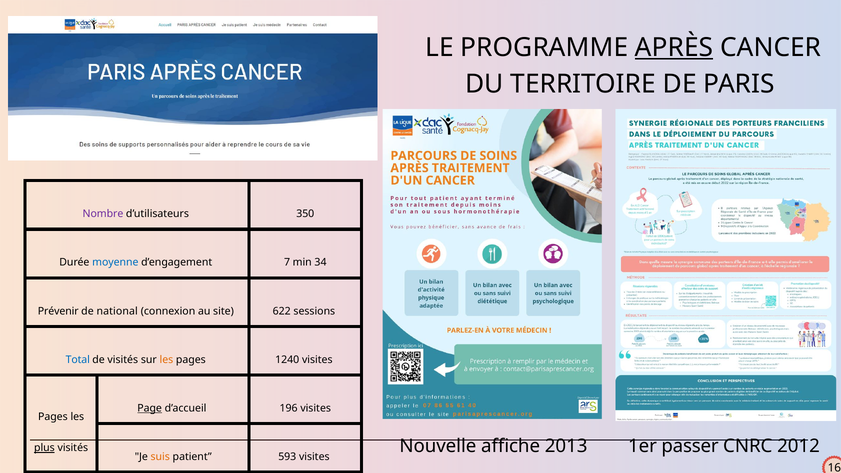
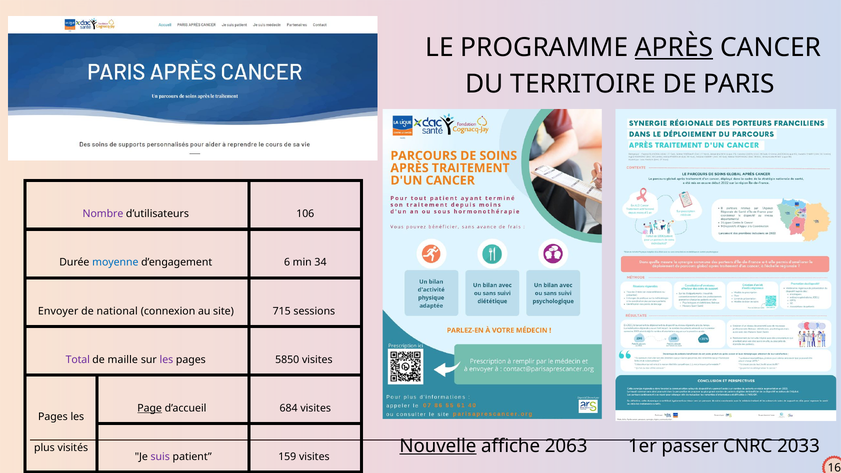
350: 350 -> 106
7: 7 -> 6
Prévenir: Prévenir -> Envoyer
622: 622 -> 715
Total colour: blue -> purple
de visités: visités -> maille
les at (166, 360) colour: orange -> purple
1240: 1240 -> 5850
196: 196 -> 684
Nouvelle underline: none -> present
2013: 2013 -> 2063
2012: 2012 -> 2033
plus underline: present -> none
suis colour: orange -> purple
593: 593 -> 159
